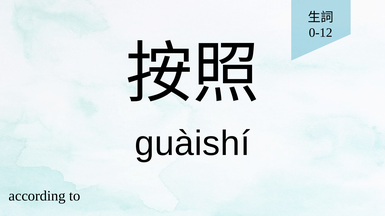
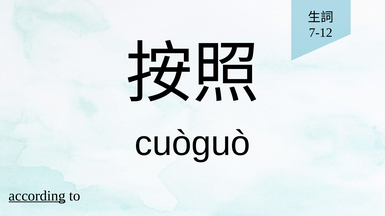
0-12: 0-12 -> 7-12
guàishí: guàishí -> cuòguò
according underline: none -> present
